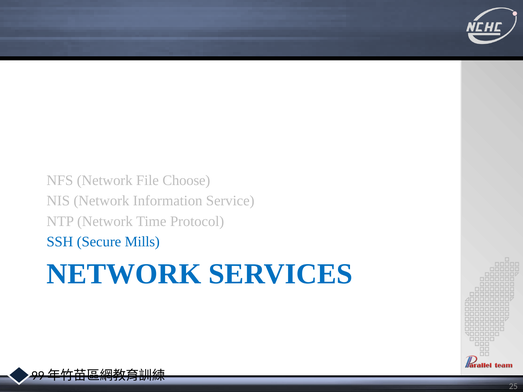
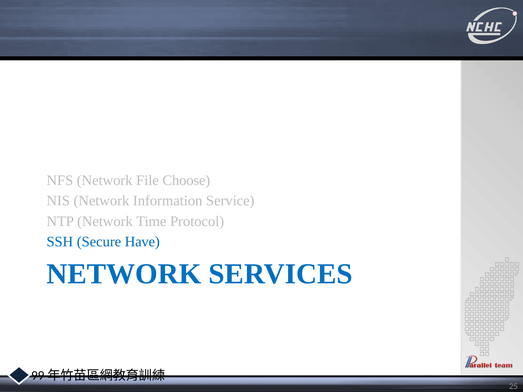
Mills: Mills -> Have
